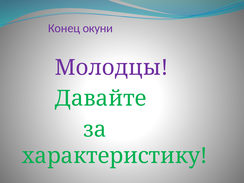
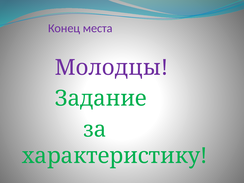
окуни: окуни -> места
Давайте: Давайте -> Задание
